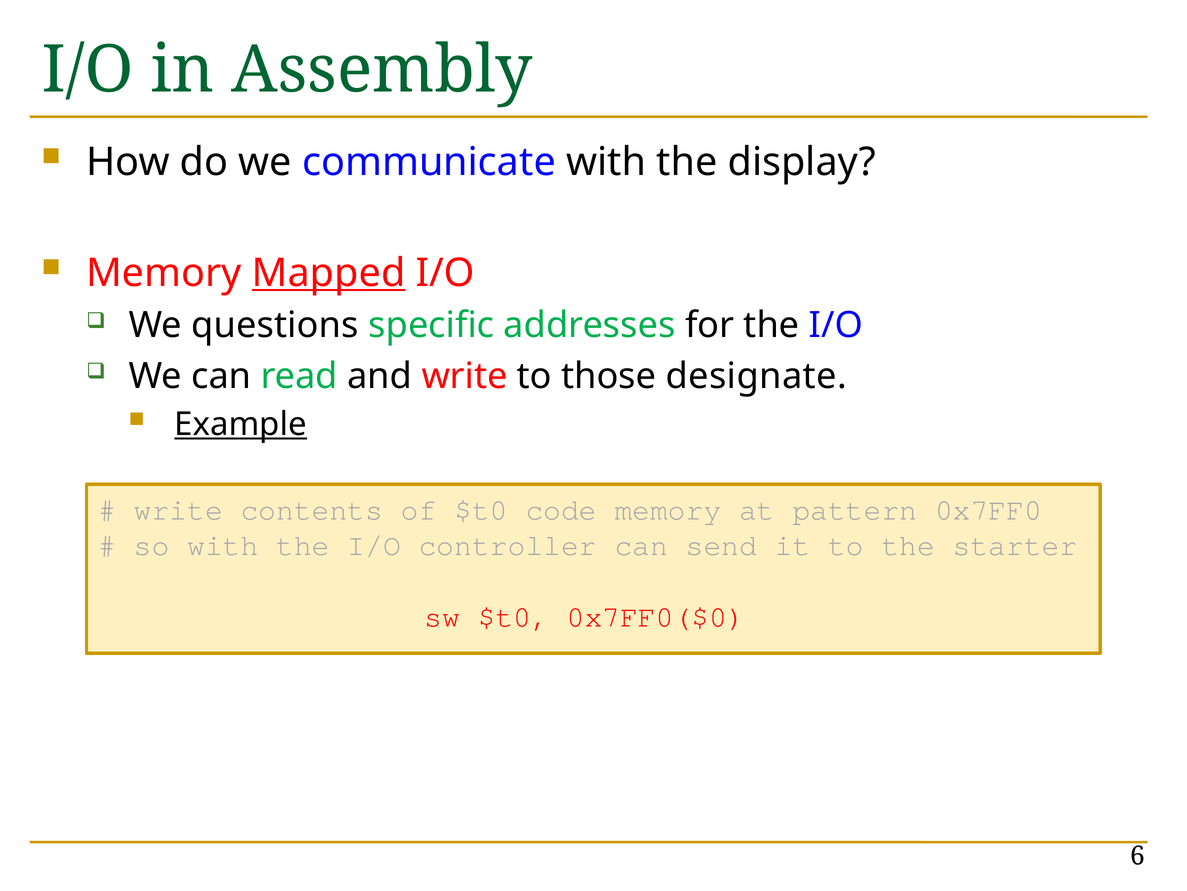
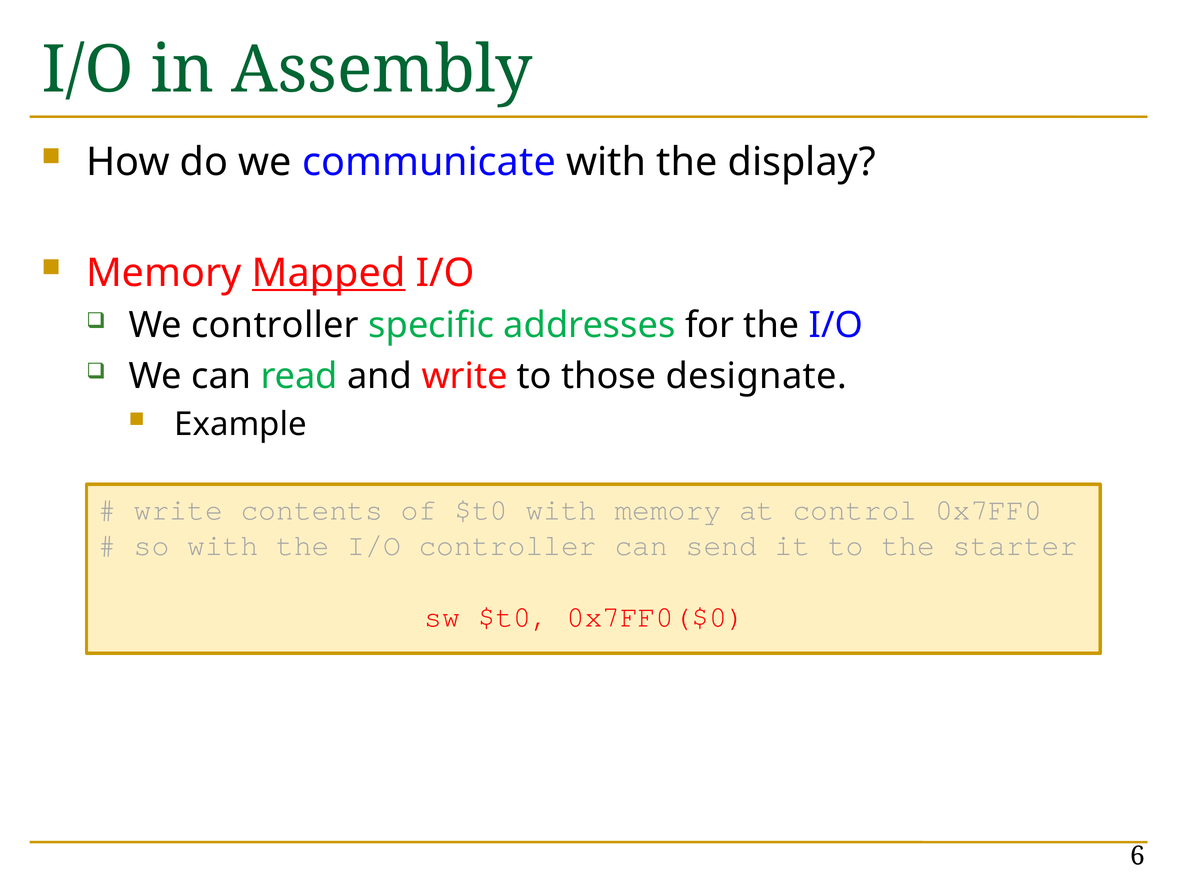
We questions: questions -> controller
Example underline: present -> none
$t0 code: code -> with
pattern: pattern -> control
